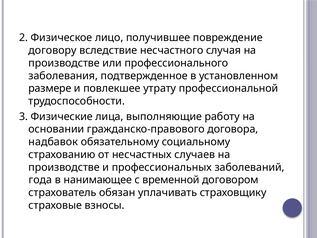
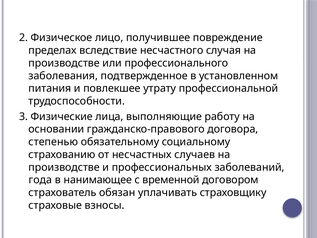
договору: договору -> пределах
размере: размере -> питания
надбавок: надбавок -> степенью
